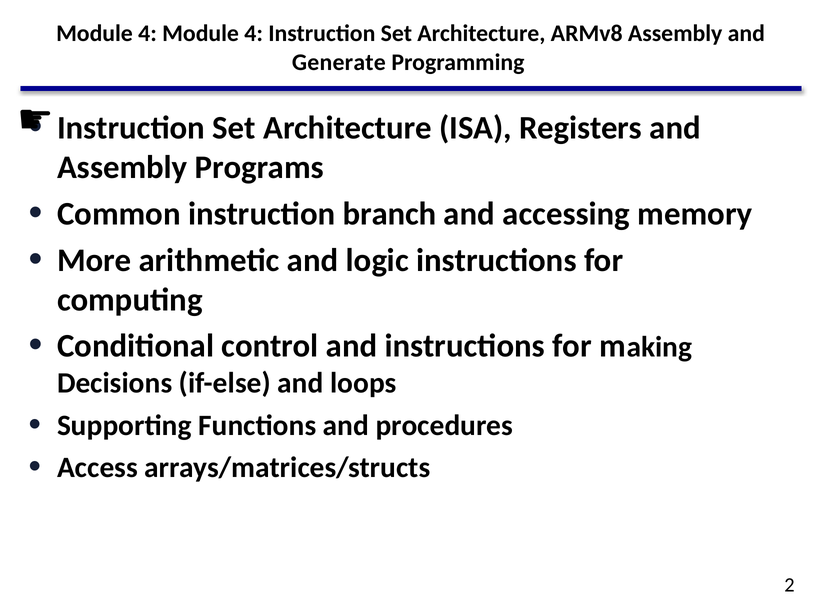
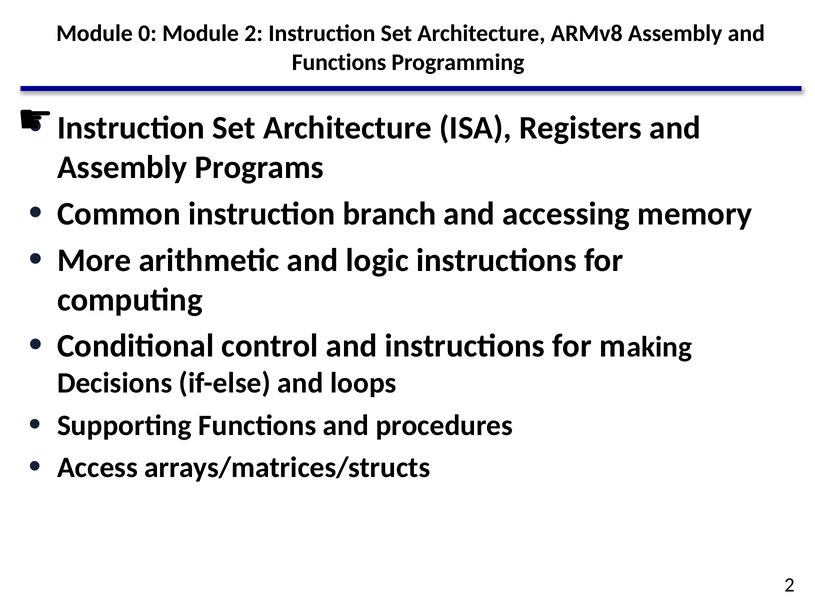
4 at (148, 34): 4 -> 0
4 at (254, 34): 4 -> 2
Generate at (339, 62): Generate -> Functions
